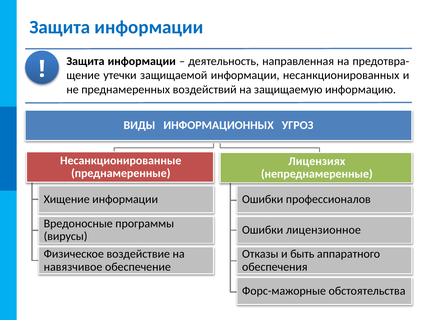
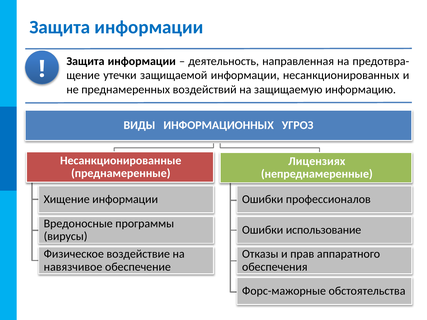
лицензионное: лицензионное -> использование
быть: быть -> прав
